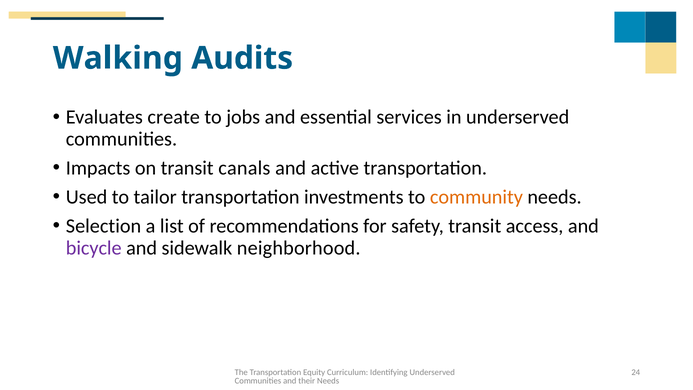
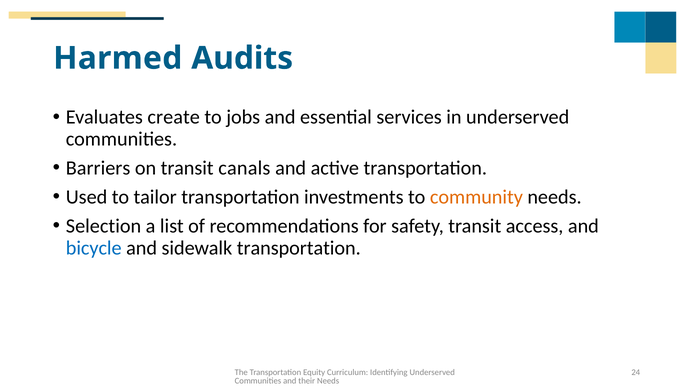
Walking: Walking -> Harmed
Impacts: Impacts -> Barriers
bicycle colour: purple -> blue
sidewalk neighborhood: neighborhood -> transportation
